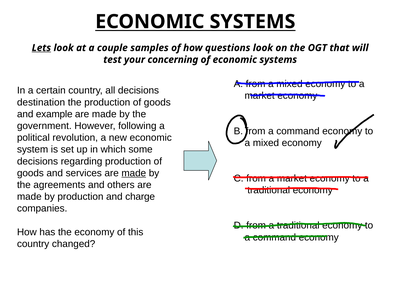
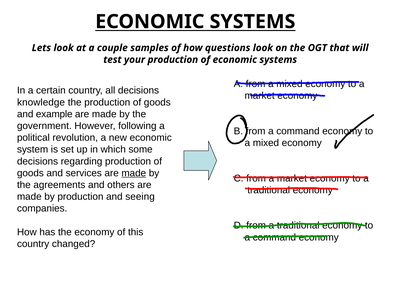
Lets underline: present -> none
your concerning: concerning -> production
destination: destination -> knowledge
charge: charge -> seeing
